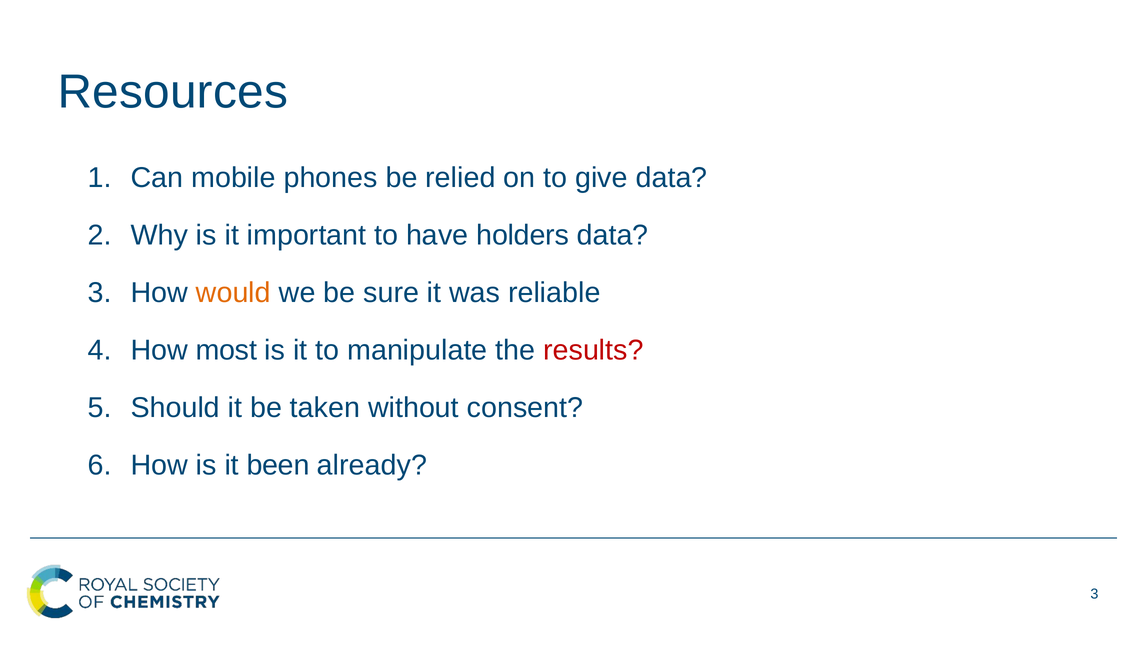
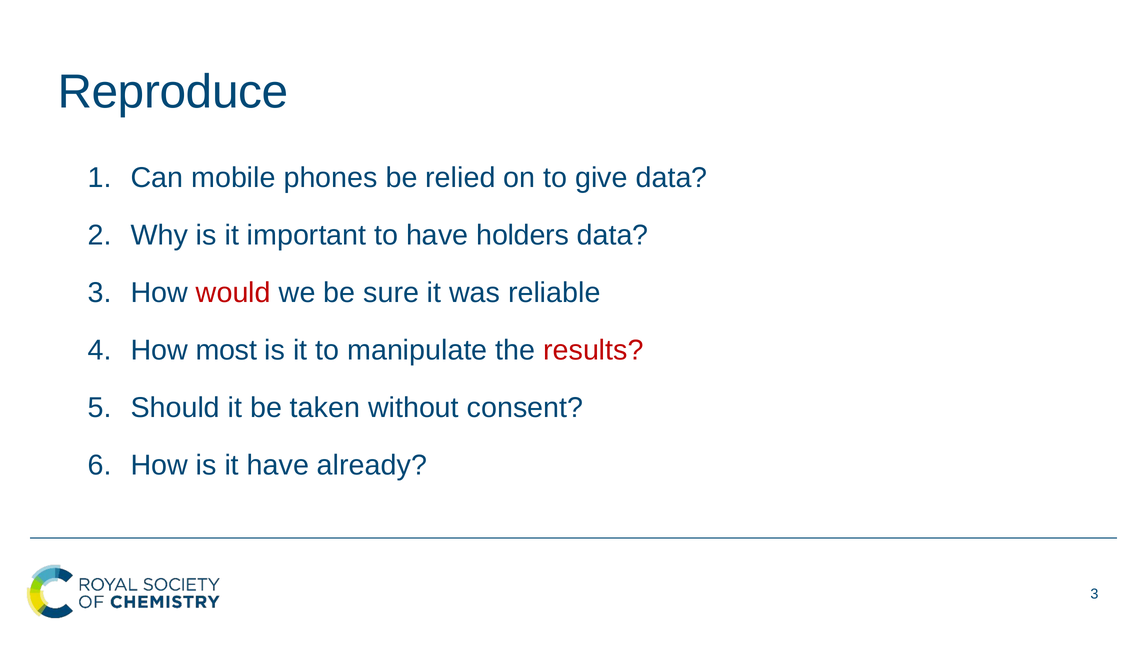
Resources: Resources -> Reproduce
would colour: orange -> red
it been: been -> have
